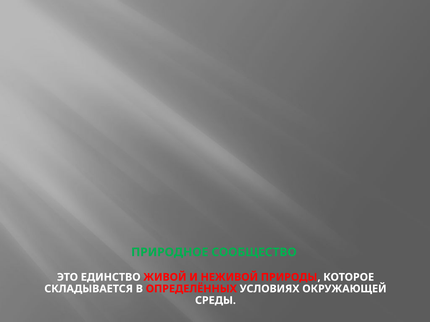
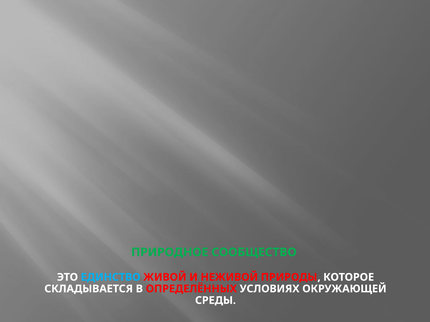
ЕДИНСТВО colour: white -> light blue
